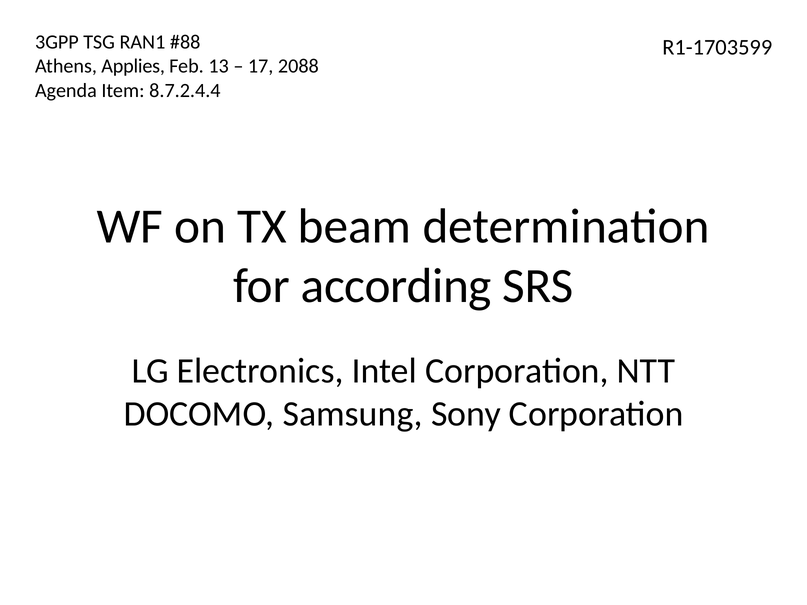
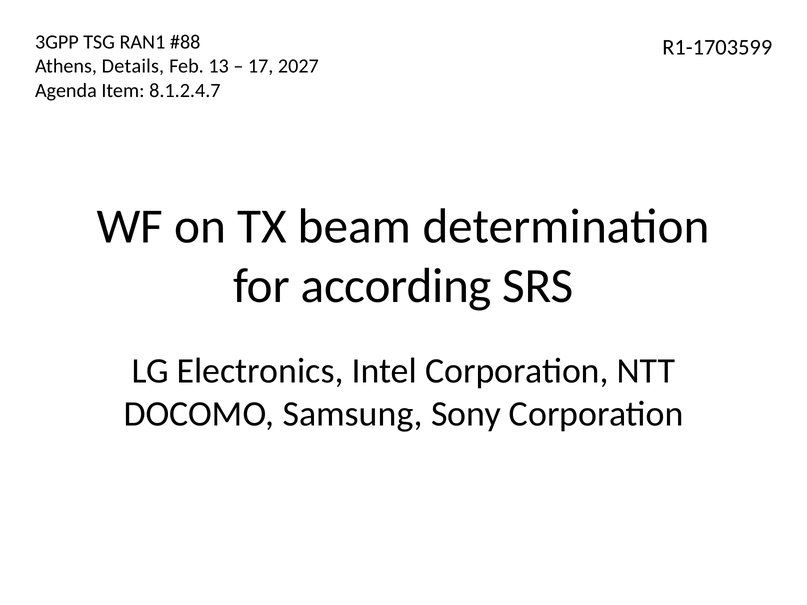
Applies: Applies -> Details
2088: 2088 -> 2027
8.7.2.4.4: 8.7.2.4.4 -> 8.1.2.4.7
